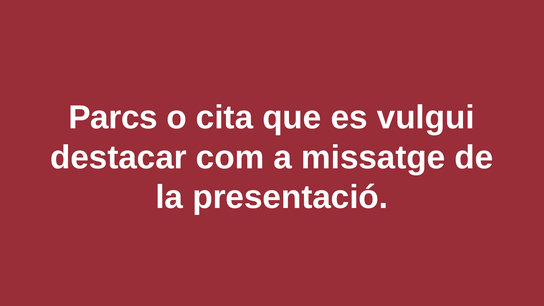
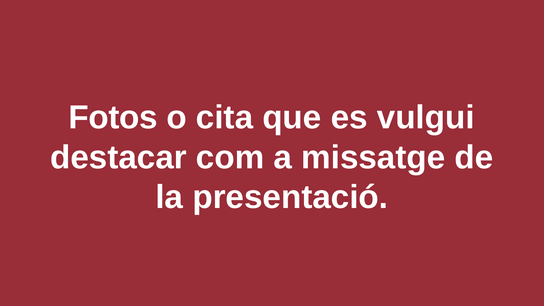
Parcs: Parcs -> Fotos
